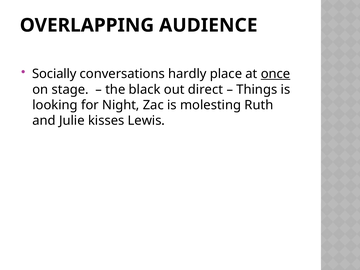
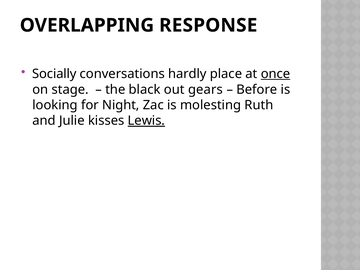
AUDIENCE: AUDIENCE -> RESPONSE
direct: direct -> gears
Things: Things -> Before
Lewis underline: none -> present
